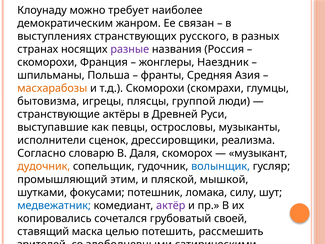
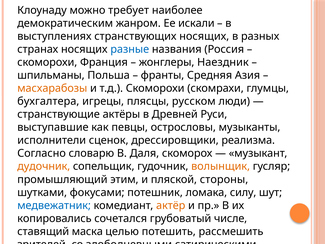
связан: связан -> искали
странствующих русского: русского -> носящих
разные colour: purple -> blue
бытовизма: бытовизма -> бухгалтера
группой: группой -> русском
волынщик colour: blue -> orange
мышкой: мышкой -> стороны
актёр colour: purple -> orange
своей: своей -> числе
